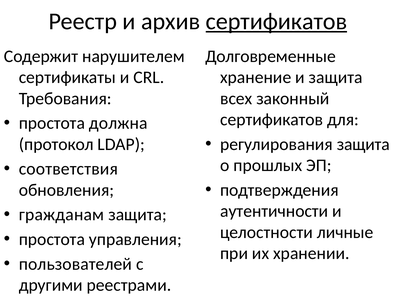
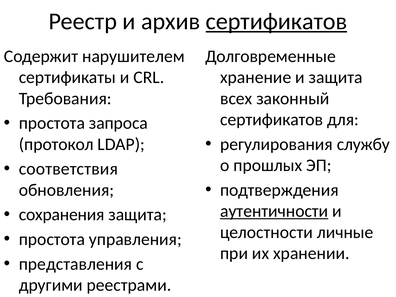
должна: должна -> запроса
регулирования защита: защита -> службу
аутентичности underline: none -> present
гражданам: гражданам -> сохранения
пользователей: пользователей -> представления
